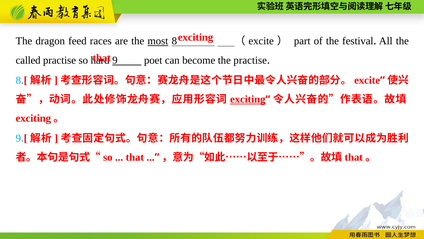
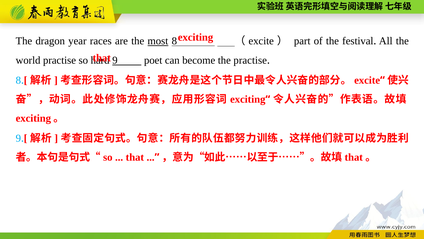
feed: feed -> year
called: called -> world
exciting at (248, 99) underline: present -> none
